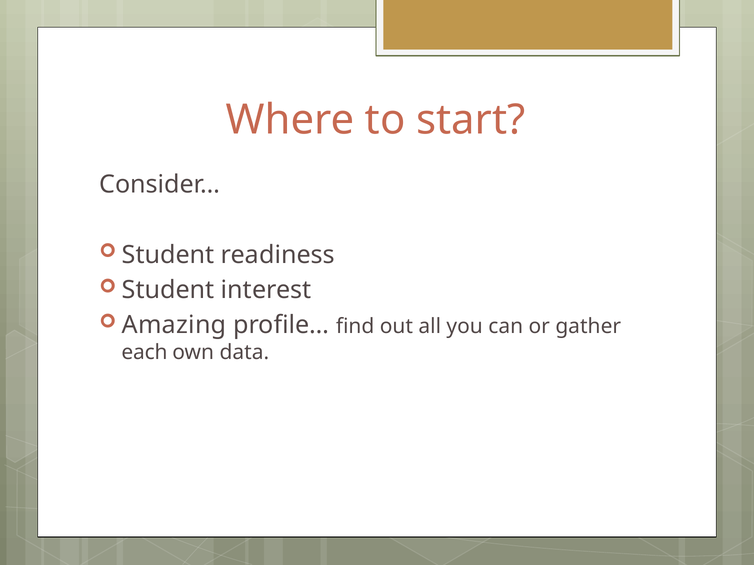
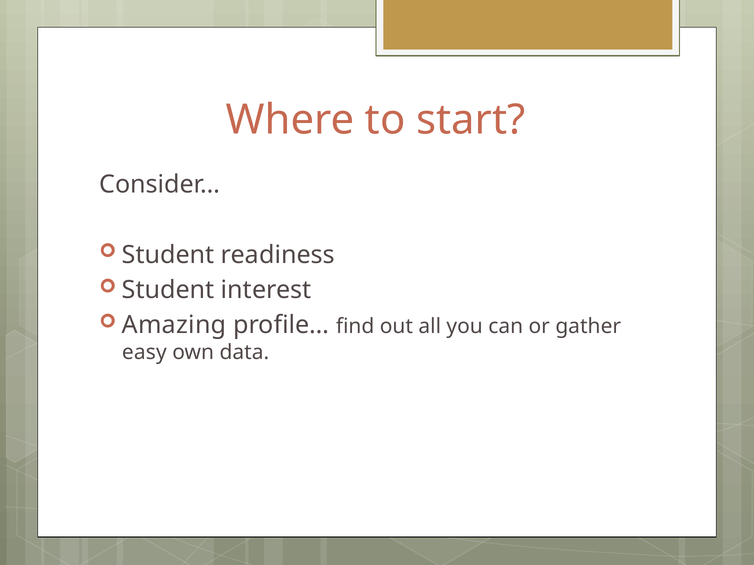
each: each -> easy
